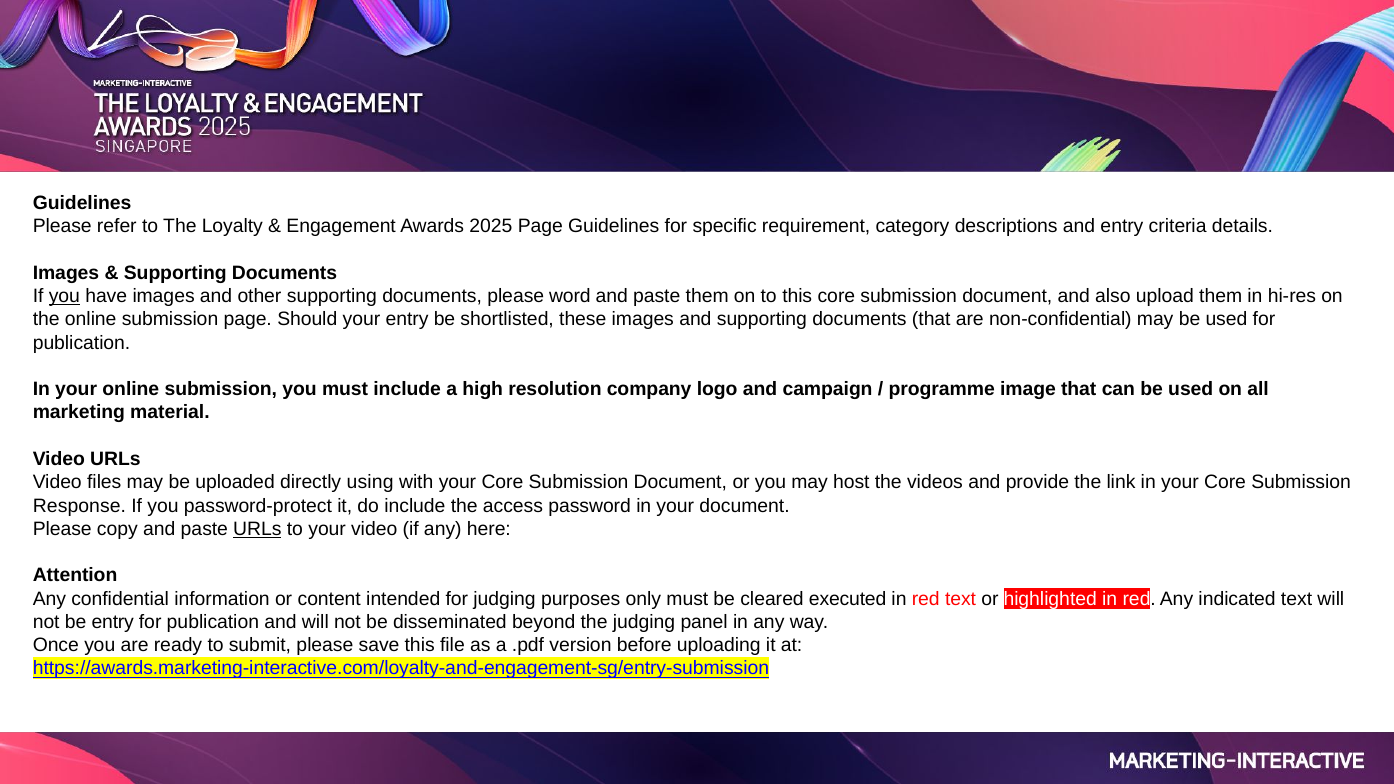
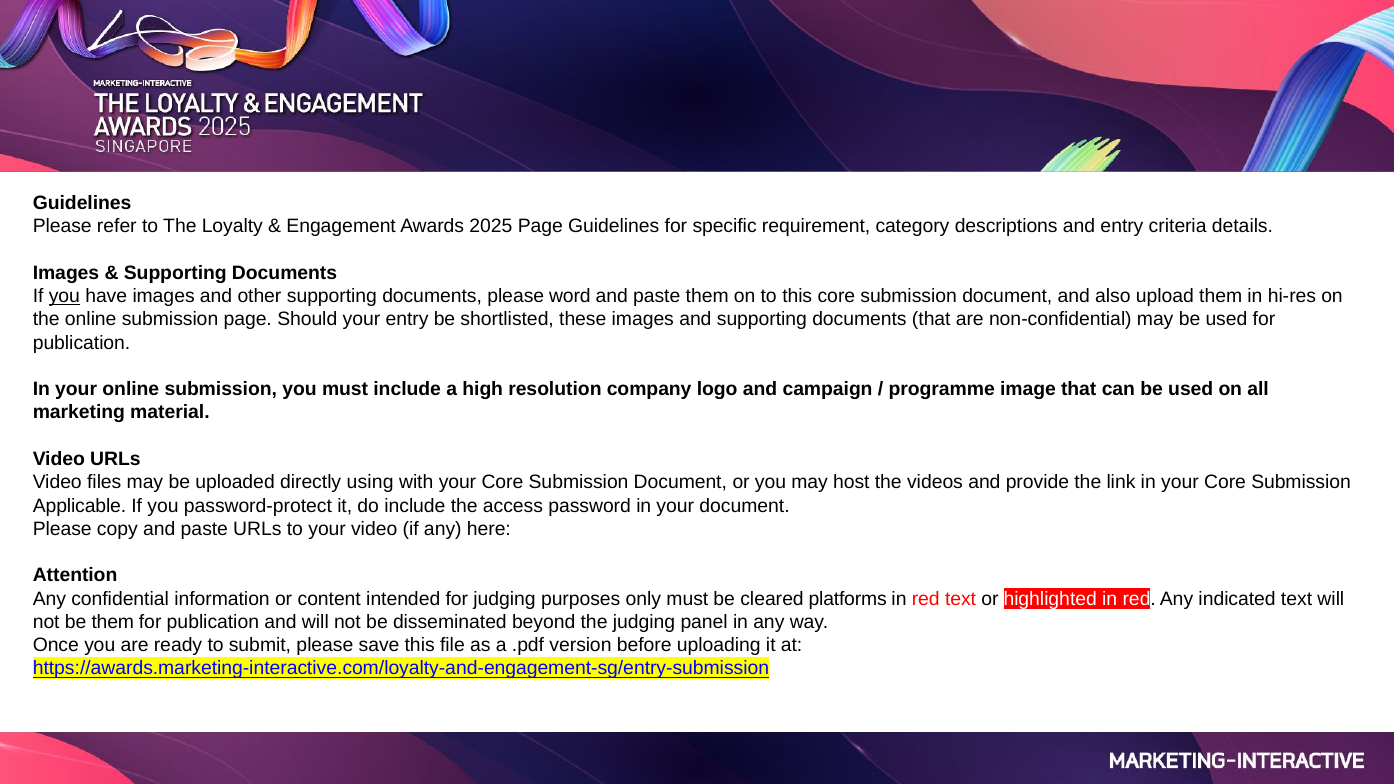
Response: Response -> Applicable
URLs at (257, 529) underline: present -> none
executed: executed -> platforms
be entry: entry -> them
